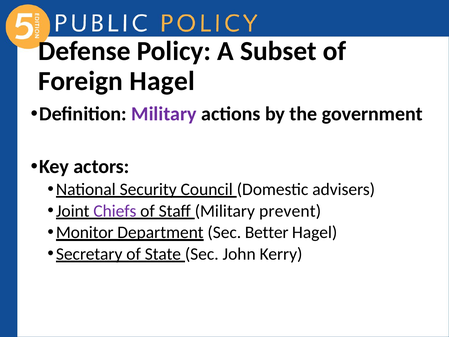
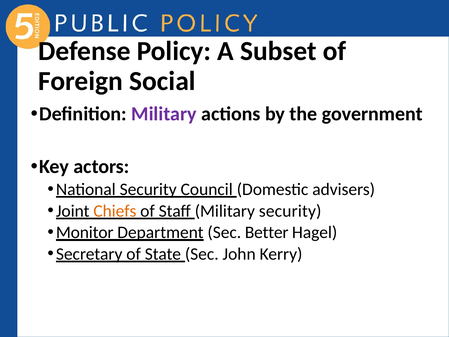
Foreign Hagel: Hagel -> Social
Chiefs colour: purple -> orange
Military prevent: prevent -> security
